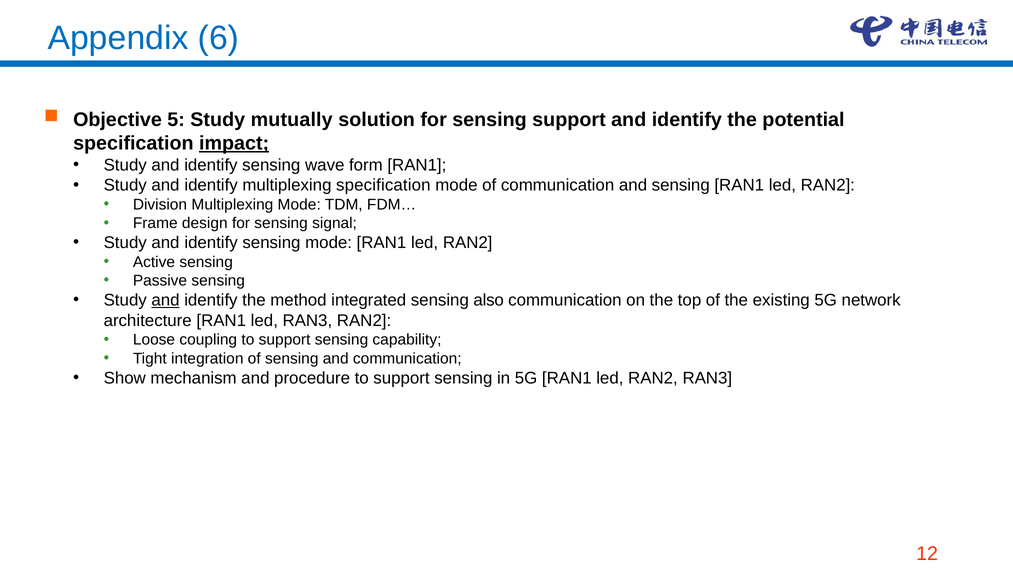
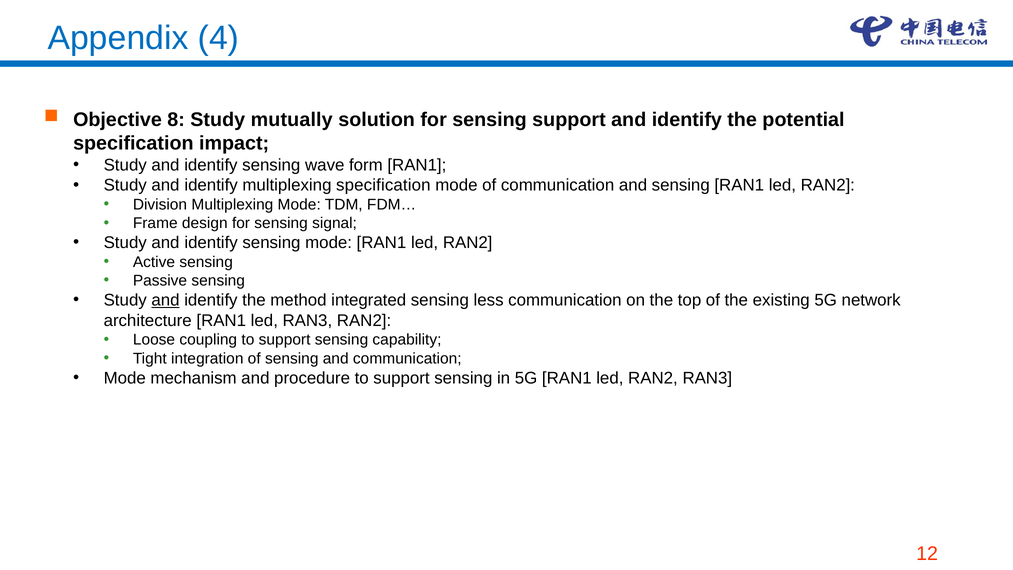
6: 6 -> 4
5: 5 -> 8
impact underline: present -> none
also: also -> less
Show at (125, 378): Show -> Mode
